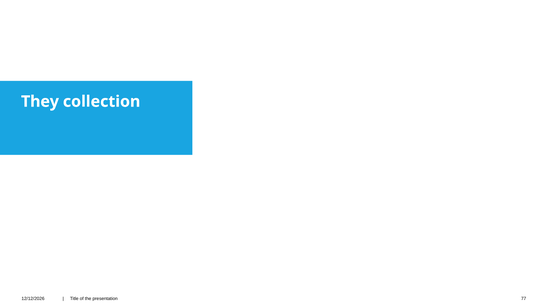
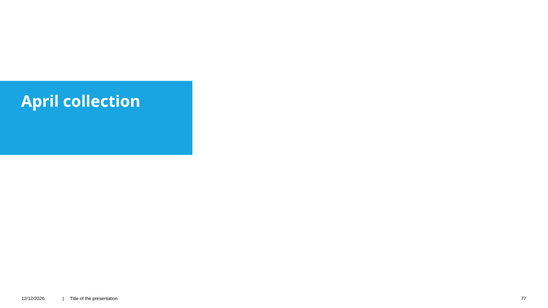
They: They -> April
